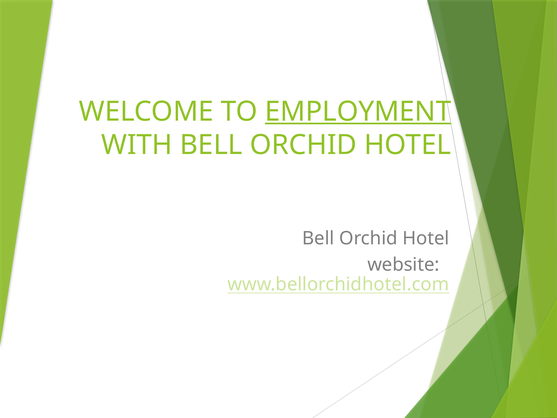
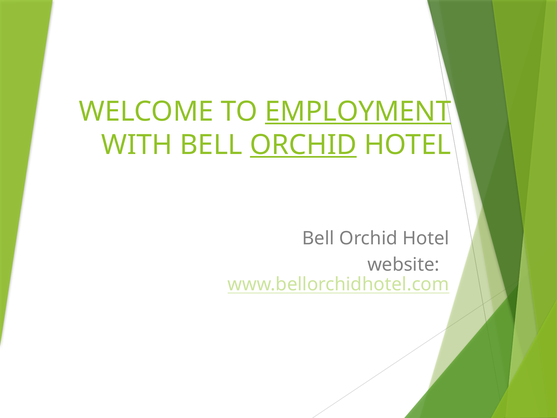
ORCHID at (303, 145) underline: none -> present
